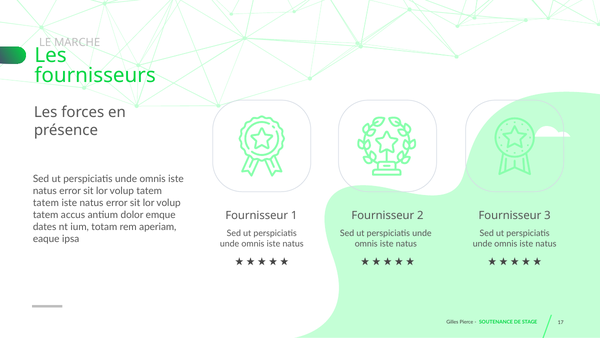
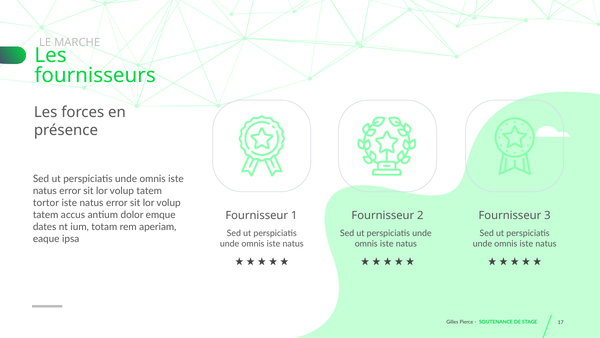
tatem at (46, 202): tatem -> tortor
